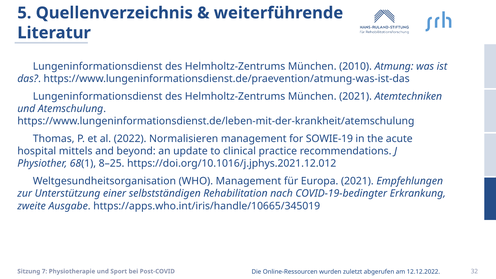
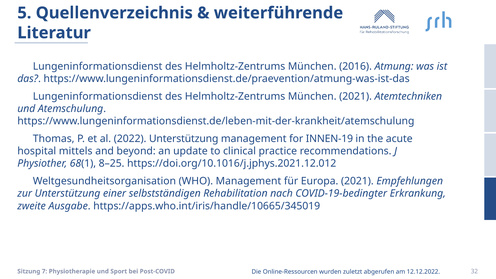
2010: 2010 -> 2016
2022 Normalisieren: Normalisieren -> Unterstützung
SOWIE-19: SOWIE-19 -> INNEN-19
